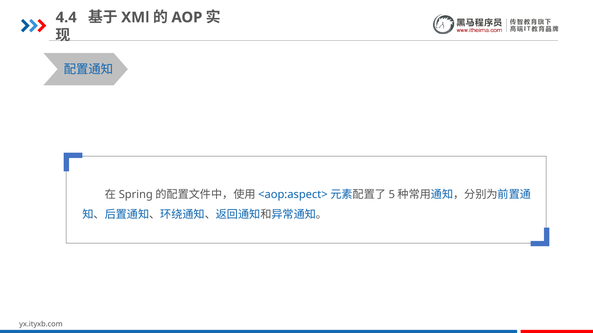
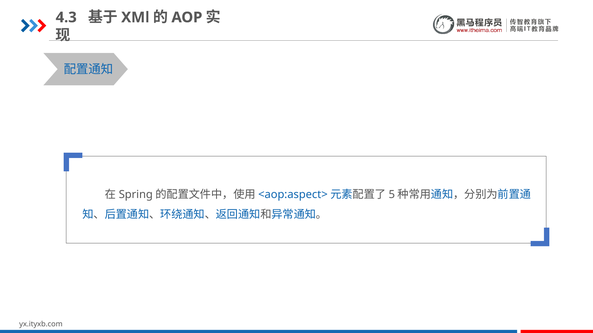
4.4: 4.4 -> 4.3
